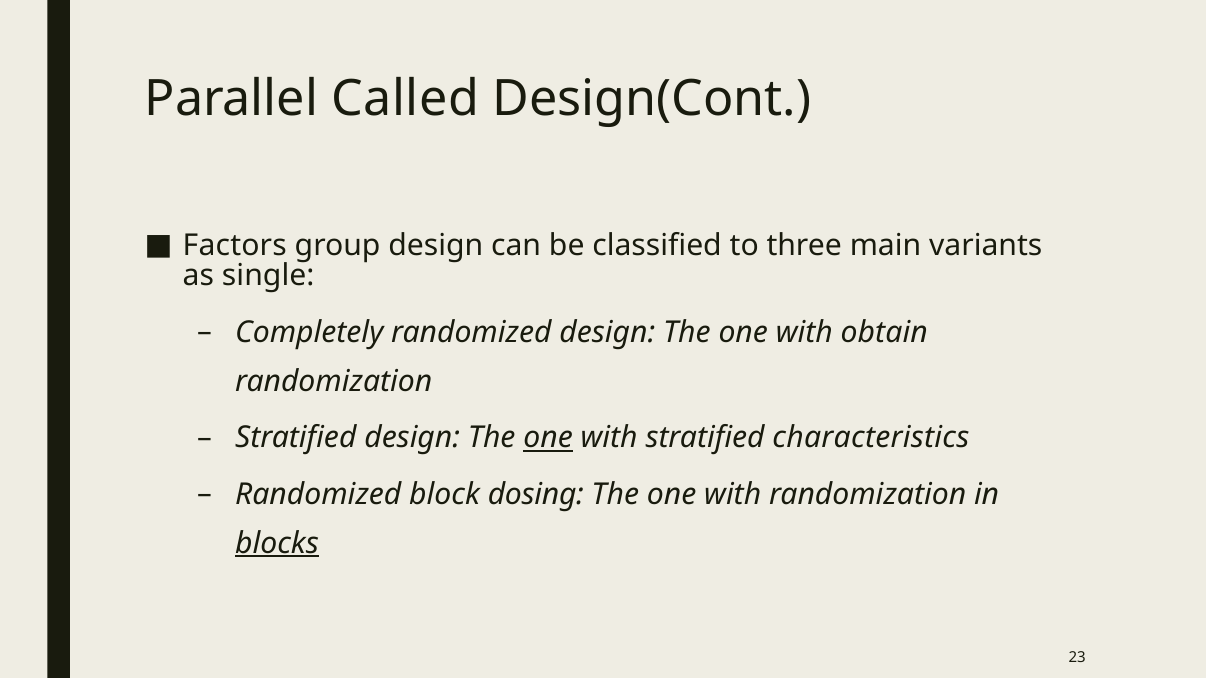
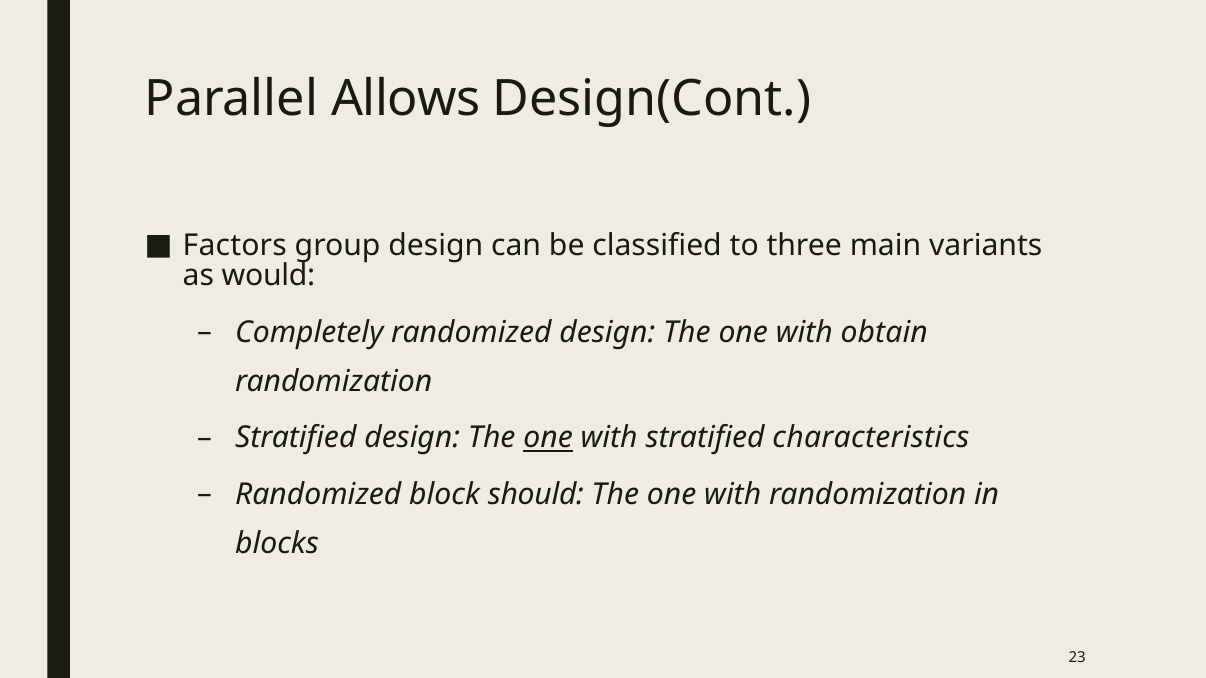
Called: Called -> Allows
single: single -> would
dosing: dosing -> should
blocks underline: present -> none
